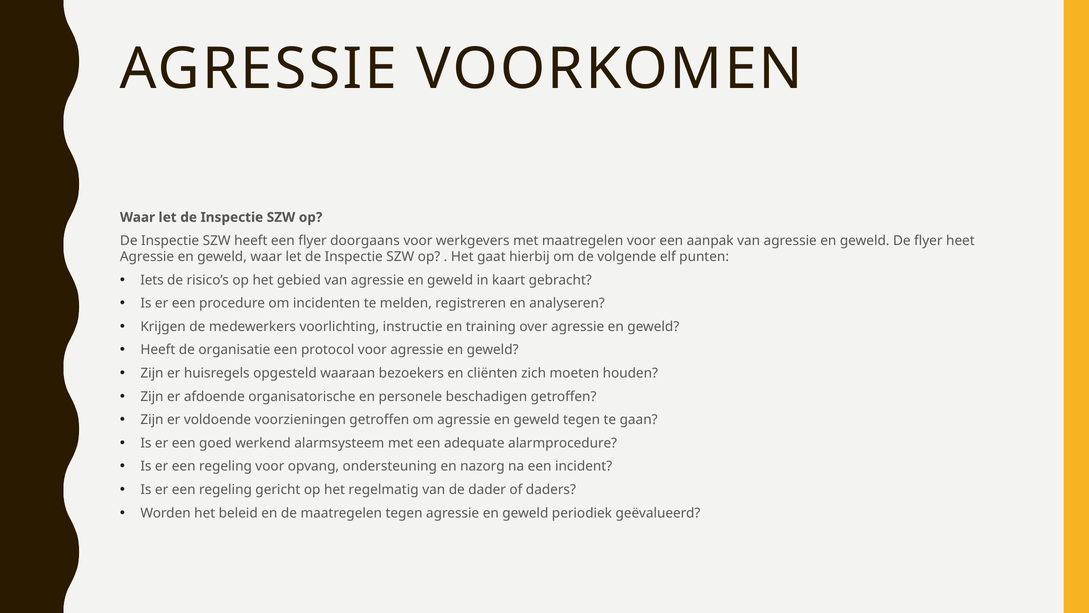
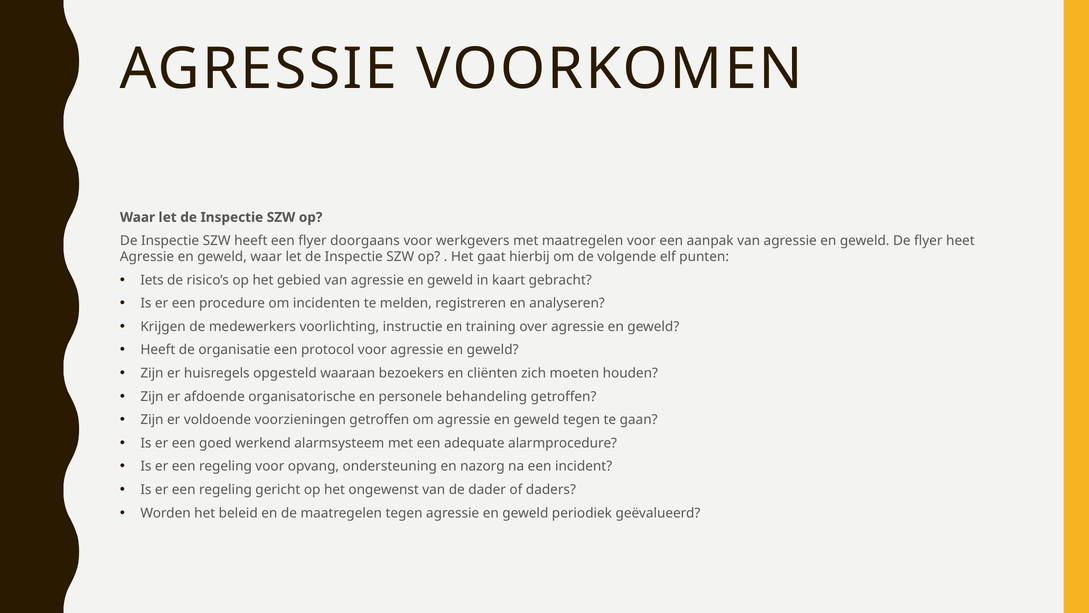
beschadigen: beschadigen -> behandeling
regelmatig: regelmatig -> ongewenst
